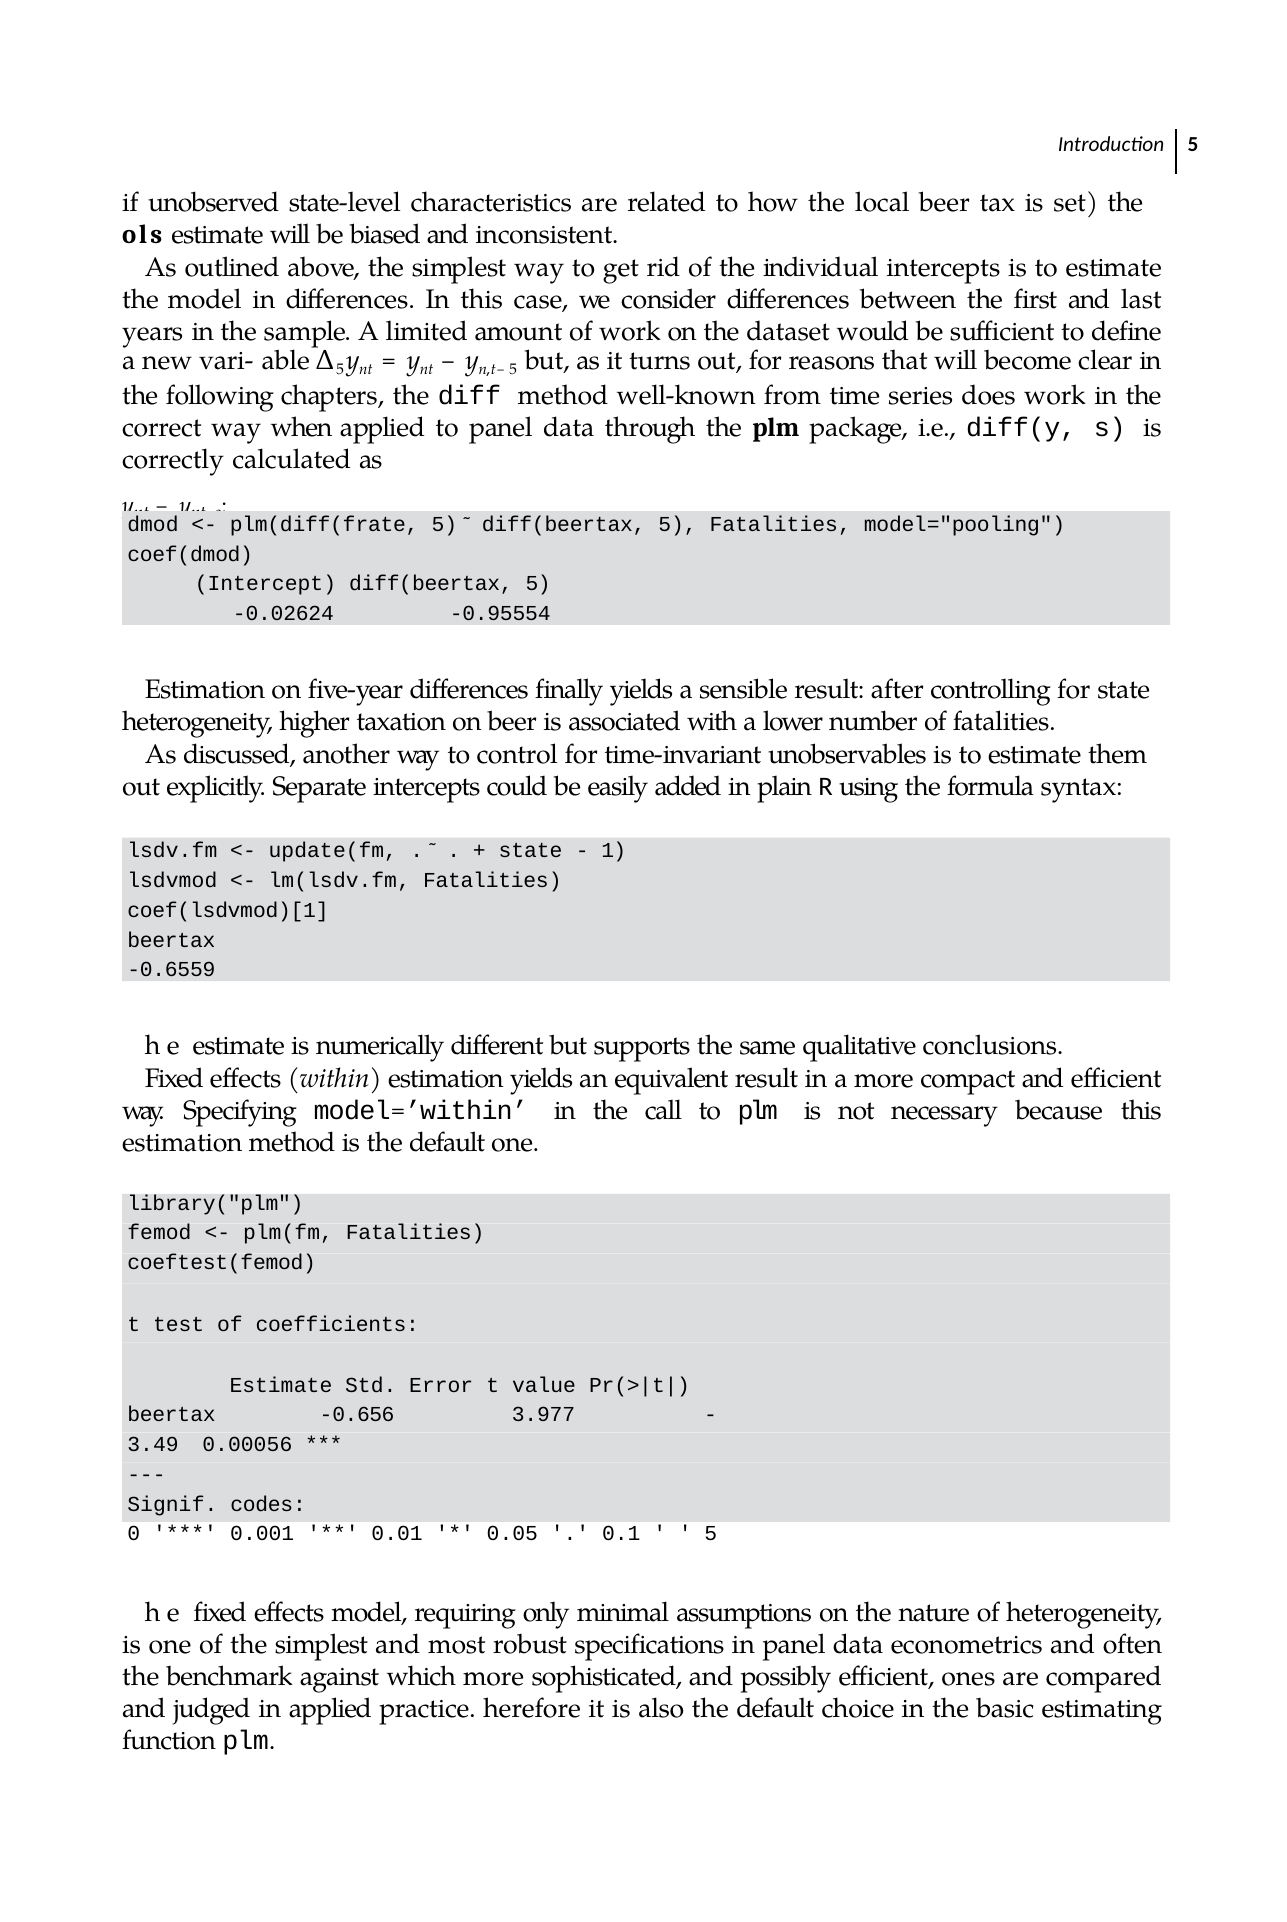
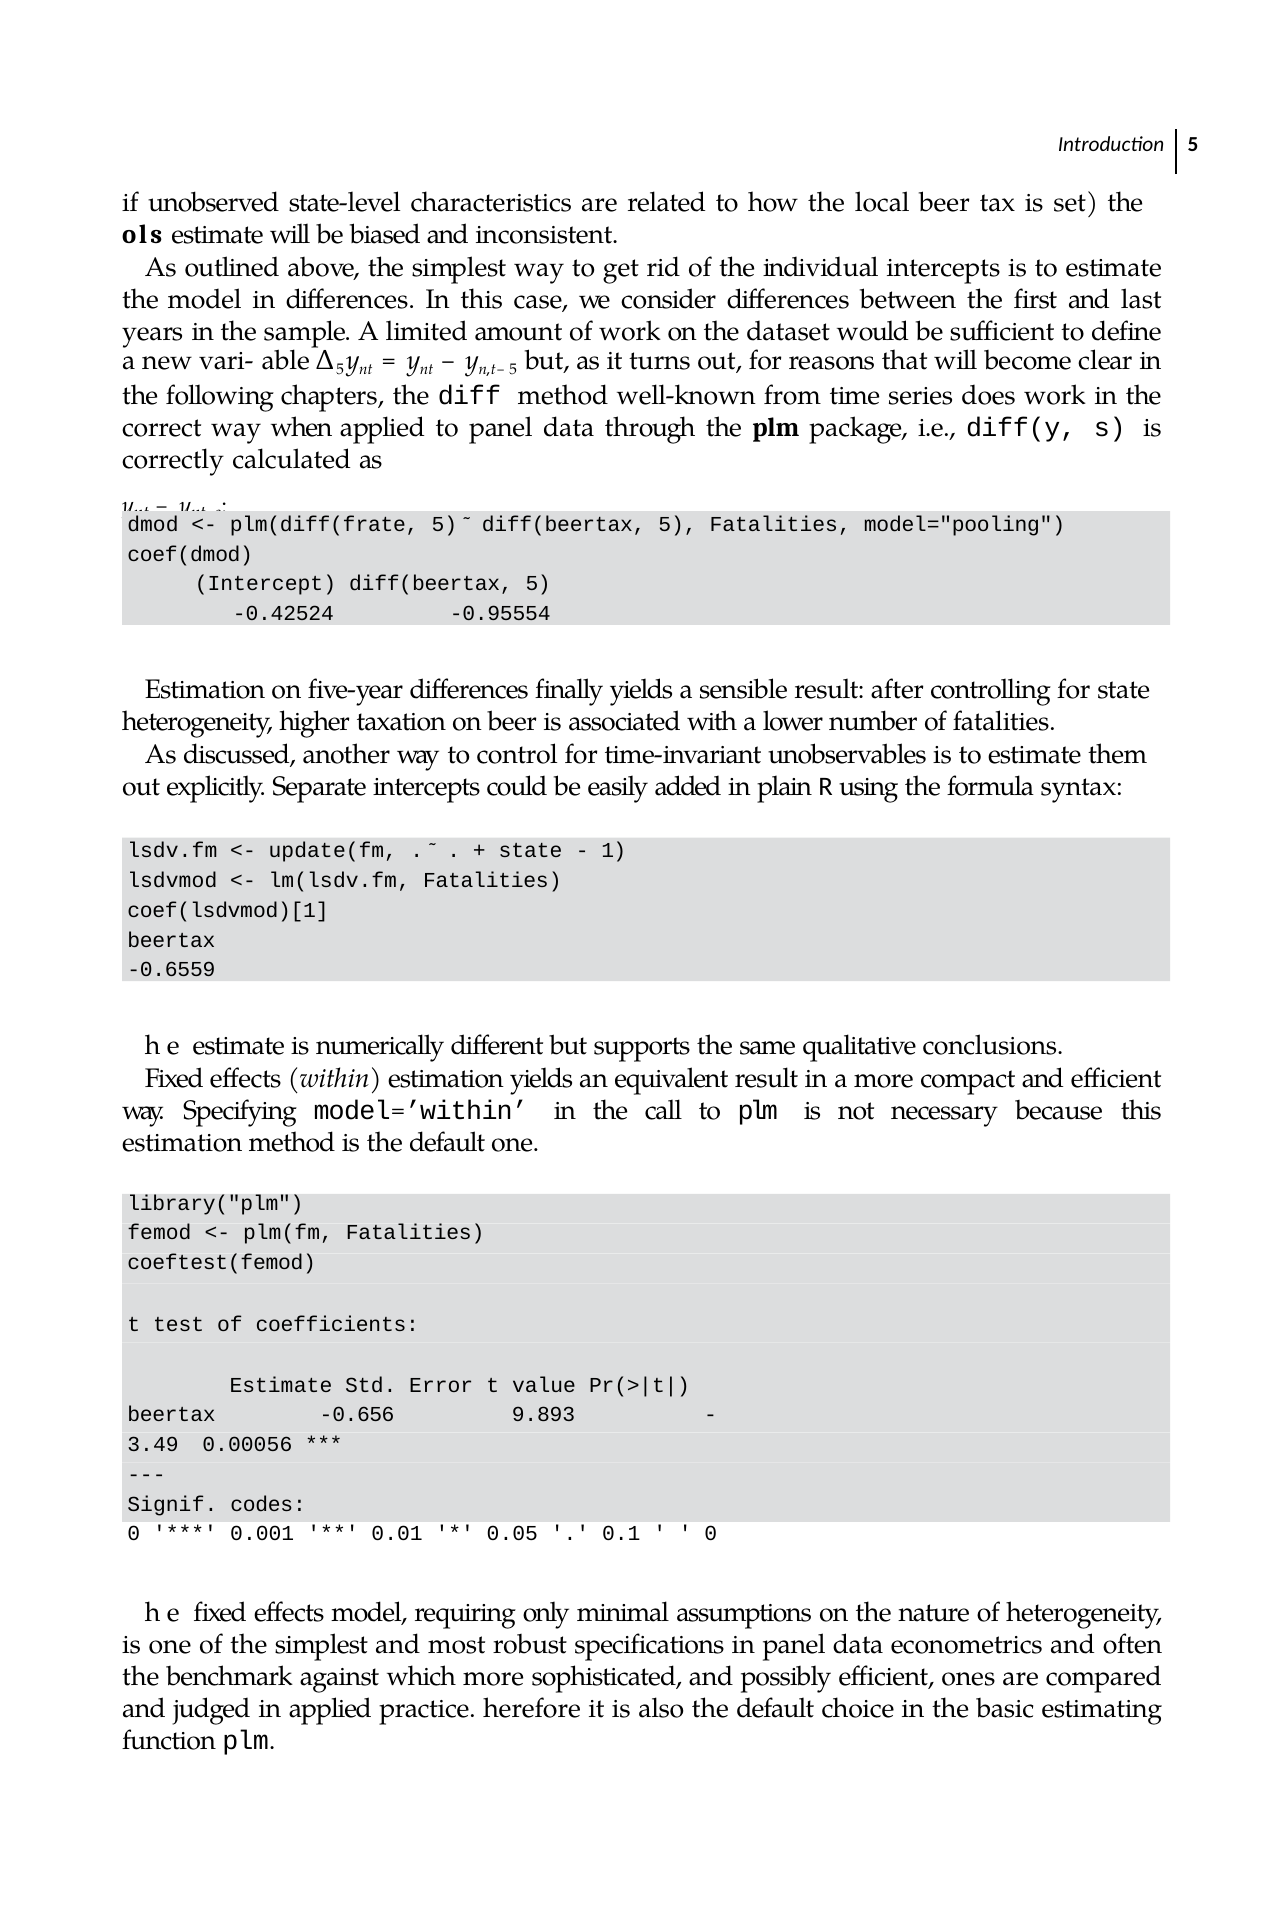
-0.02624: -0.02624 -> -0.42524
3.977: 3.977 -> 9.893
5 at (711, 1534): 5 -> 0
